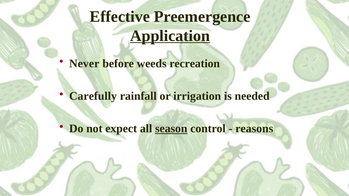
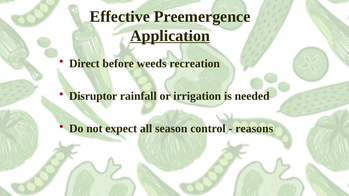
Never: Never -> Direct
Carefully: Carefully -> Disruptor
season underline: present -> none
